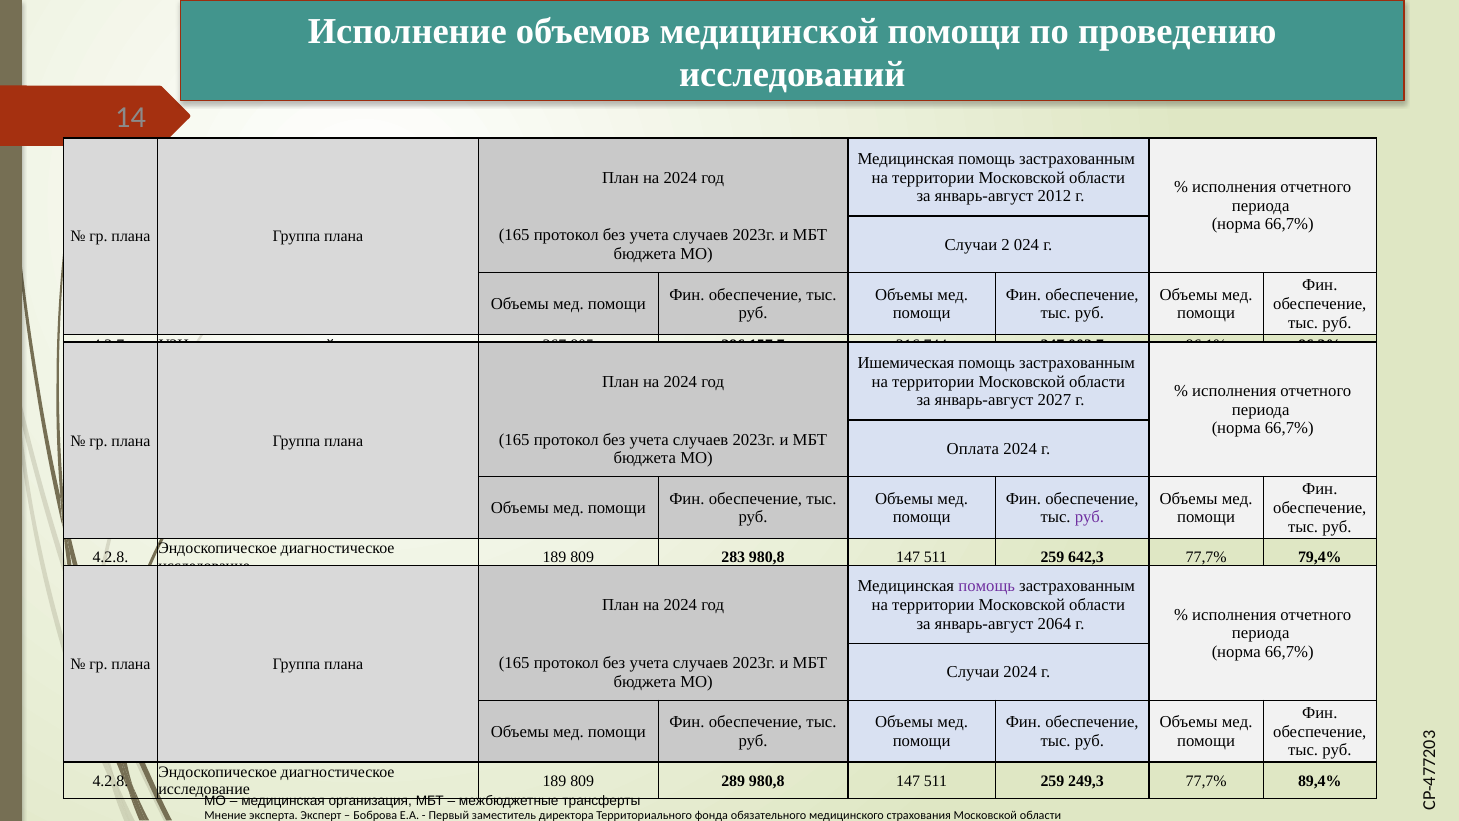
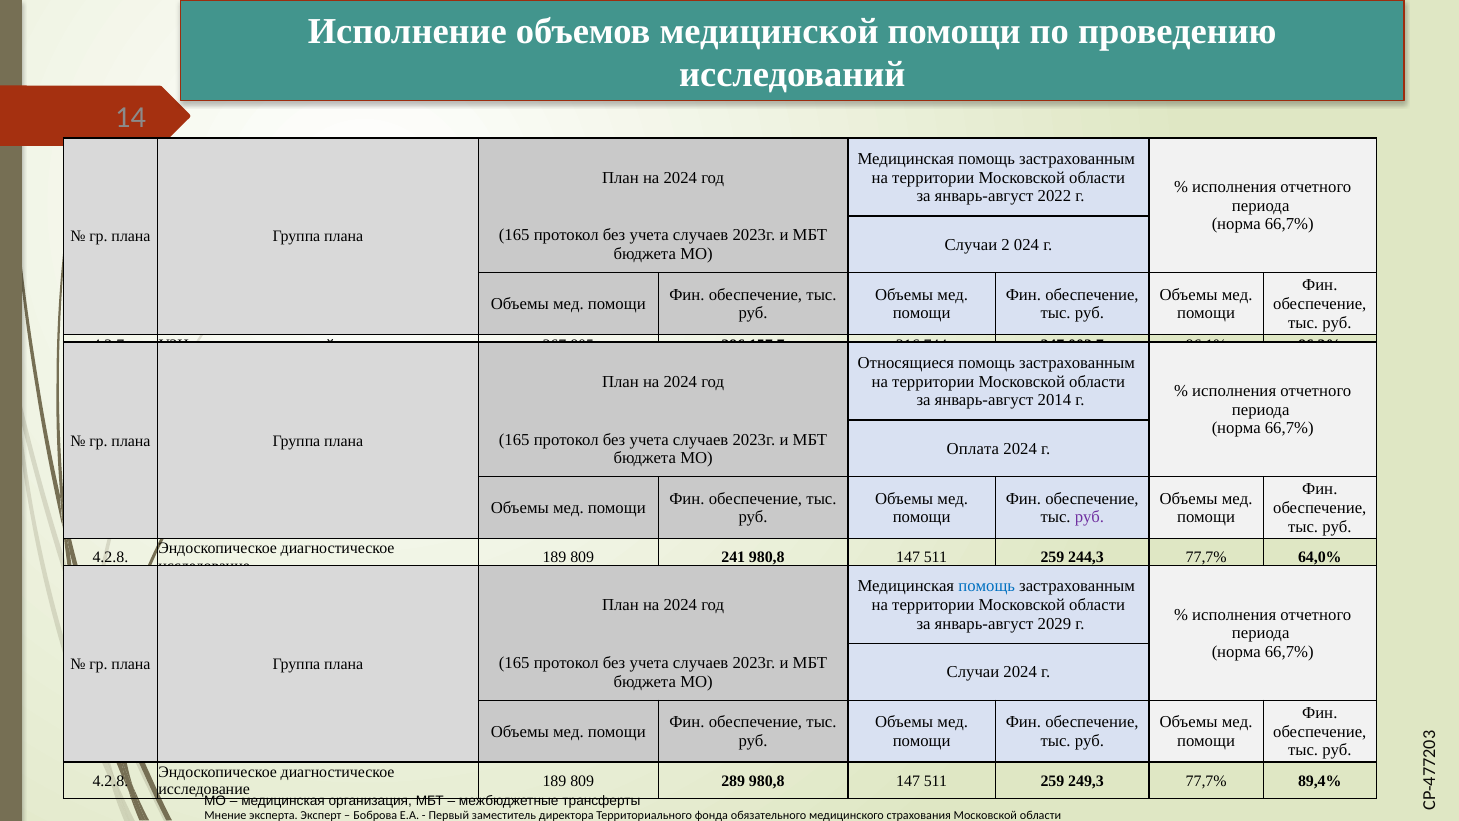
2012: 2012 -> 2022
Ишемическая: Ишемическая -> Относящиеся
2027: 2027 -> 2014
283: 283 -> 241
642,3: 642,3 -> 244,3
79,4%: 79,4% -> 64,0%
помощь at (987, 586) colour: purple -> blue
2064: 2064 -> 2029
